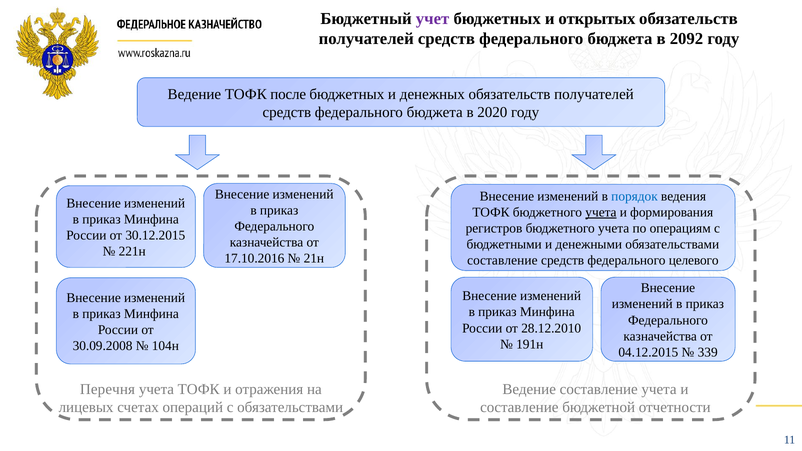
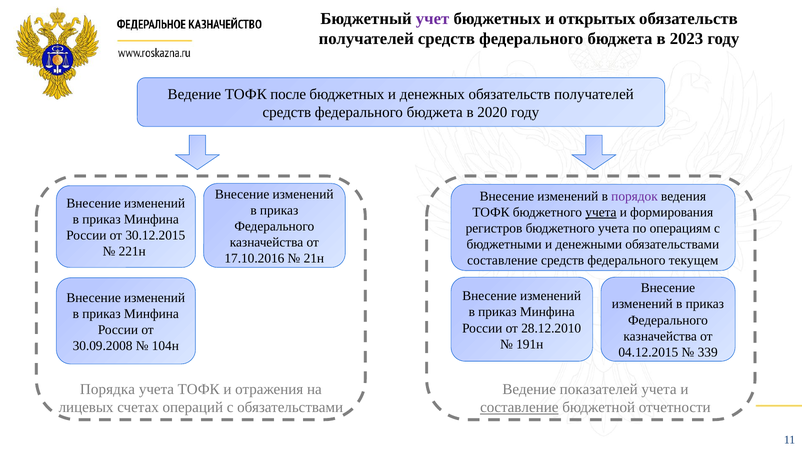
2092: 2092 -> 2023
порядок colour: blue -> purple
целевого: целевого -> текущем
Перечня: Перечня -> Порядка
Ведение составление: составление -> показателей
составление at (519, 408) underline: none -> present
